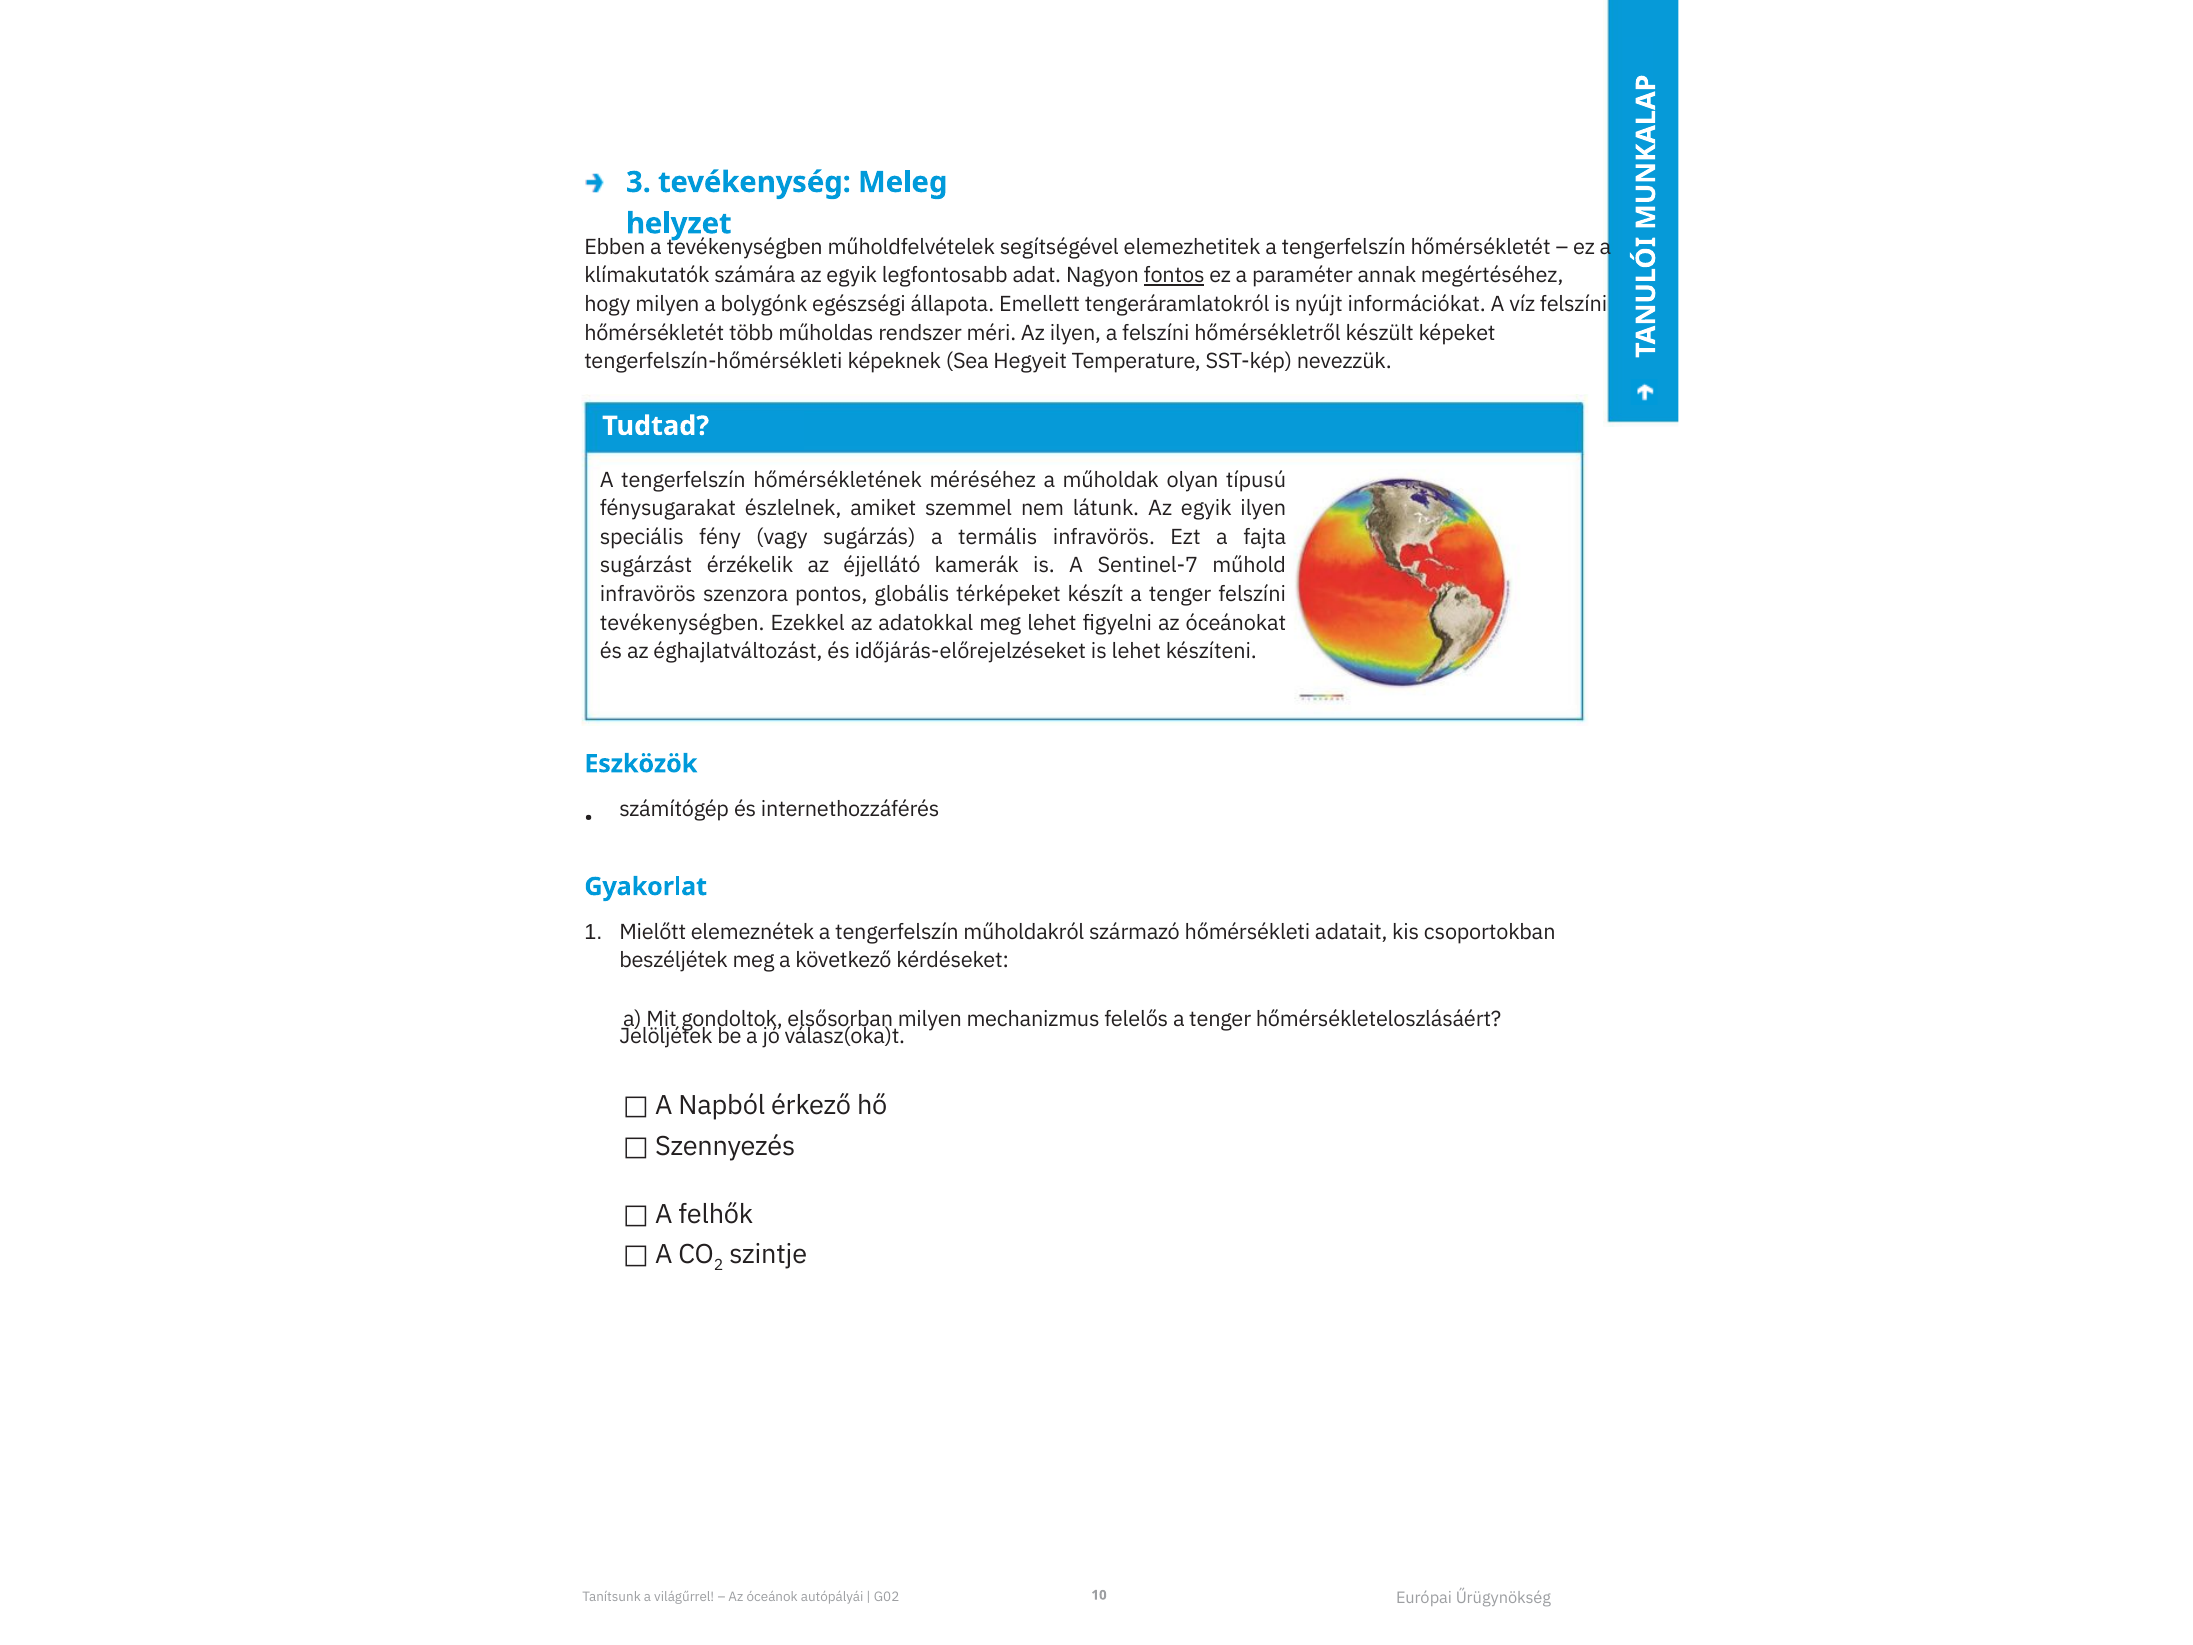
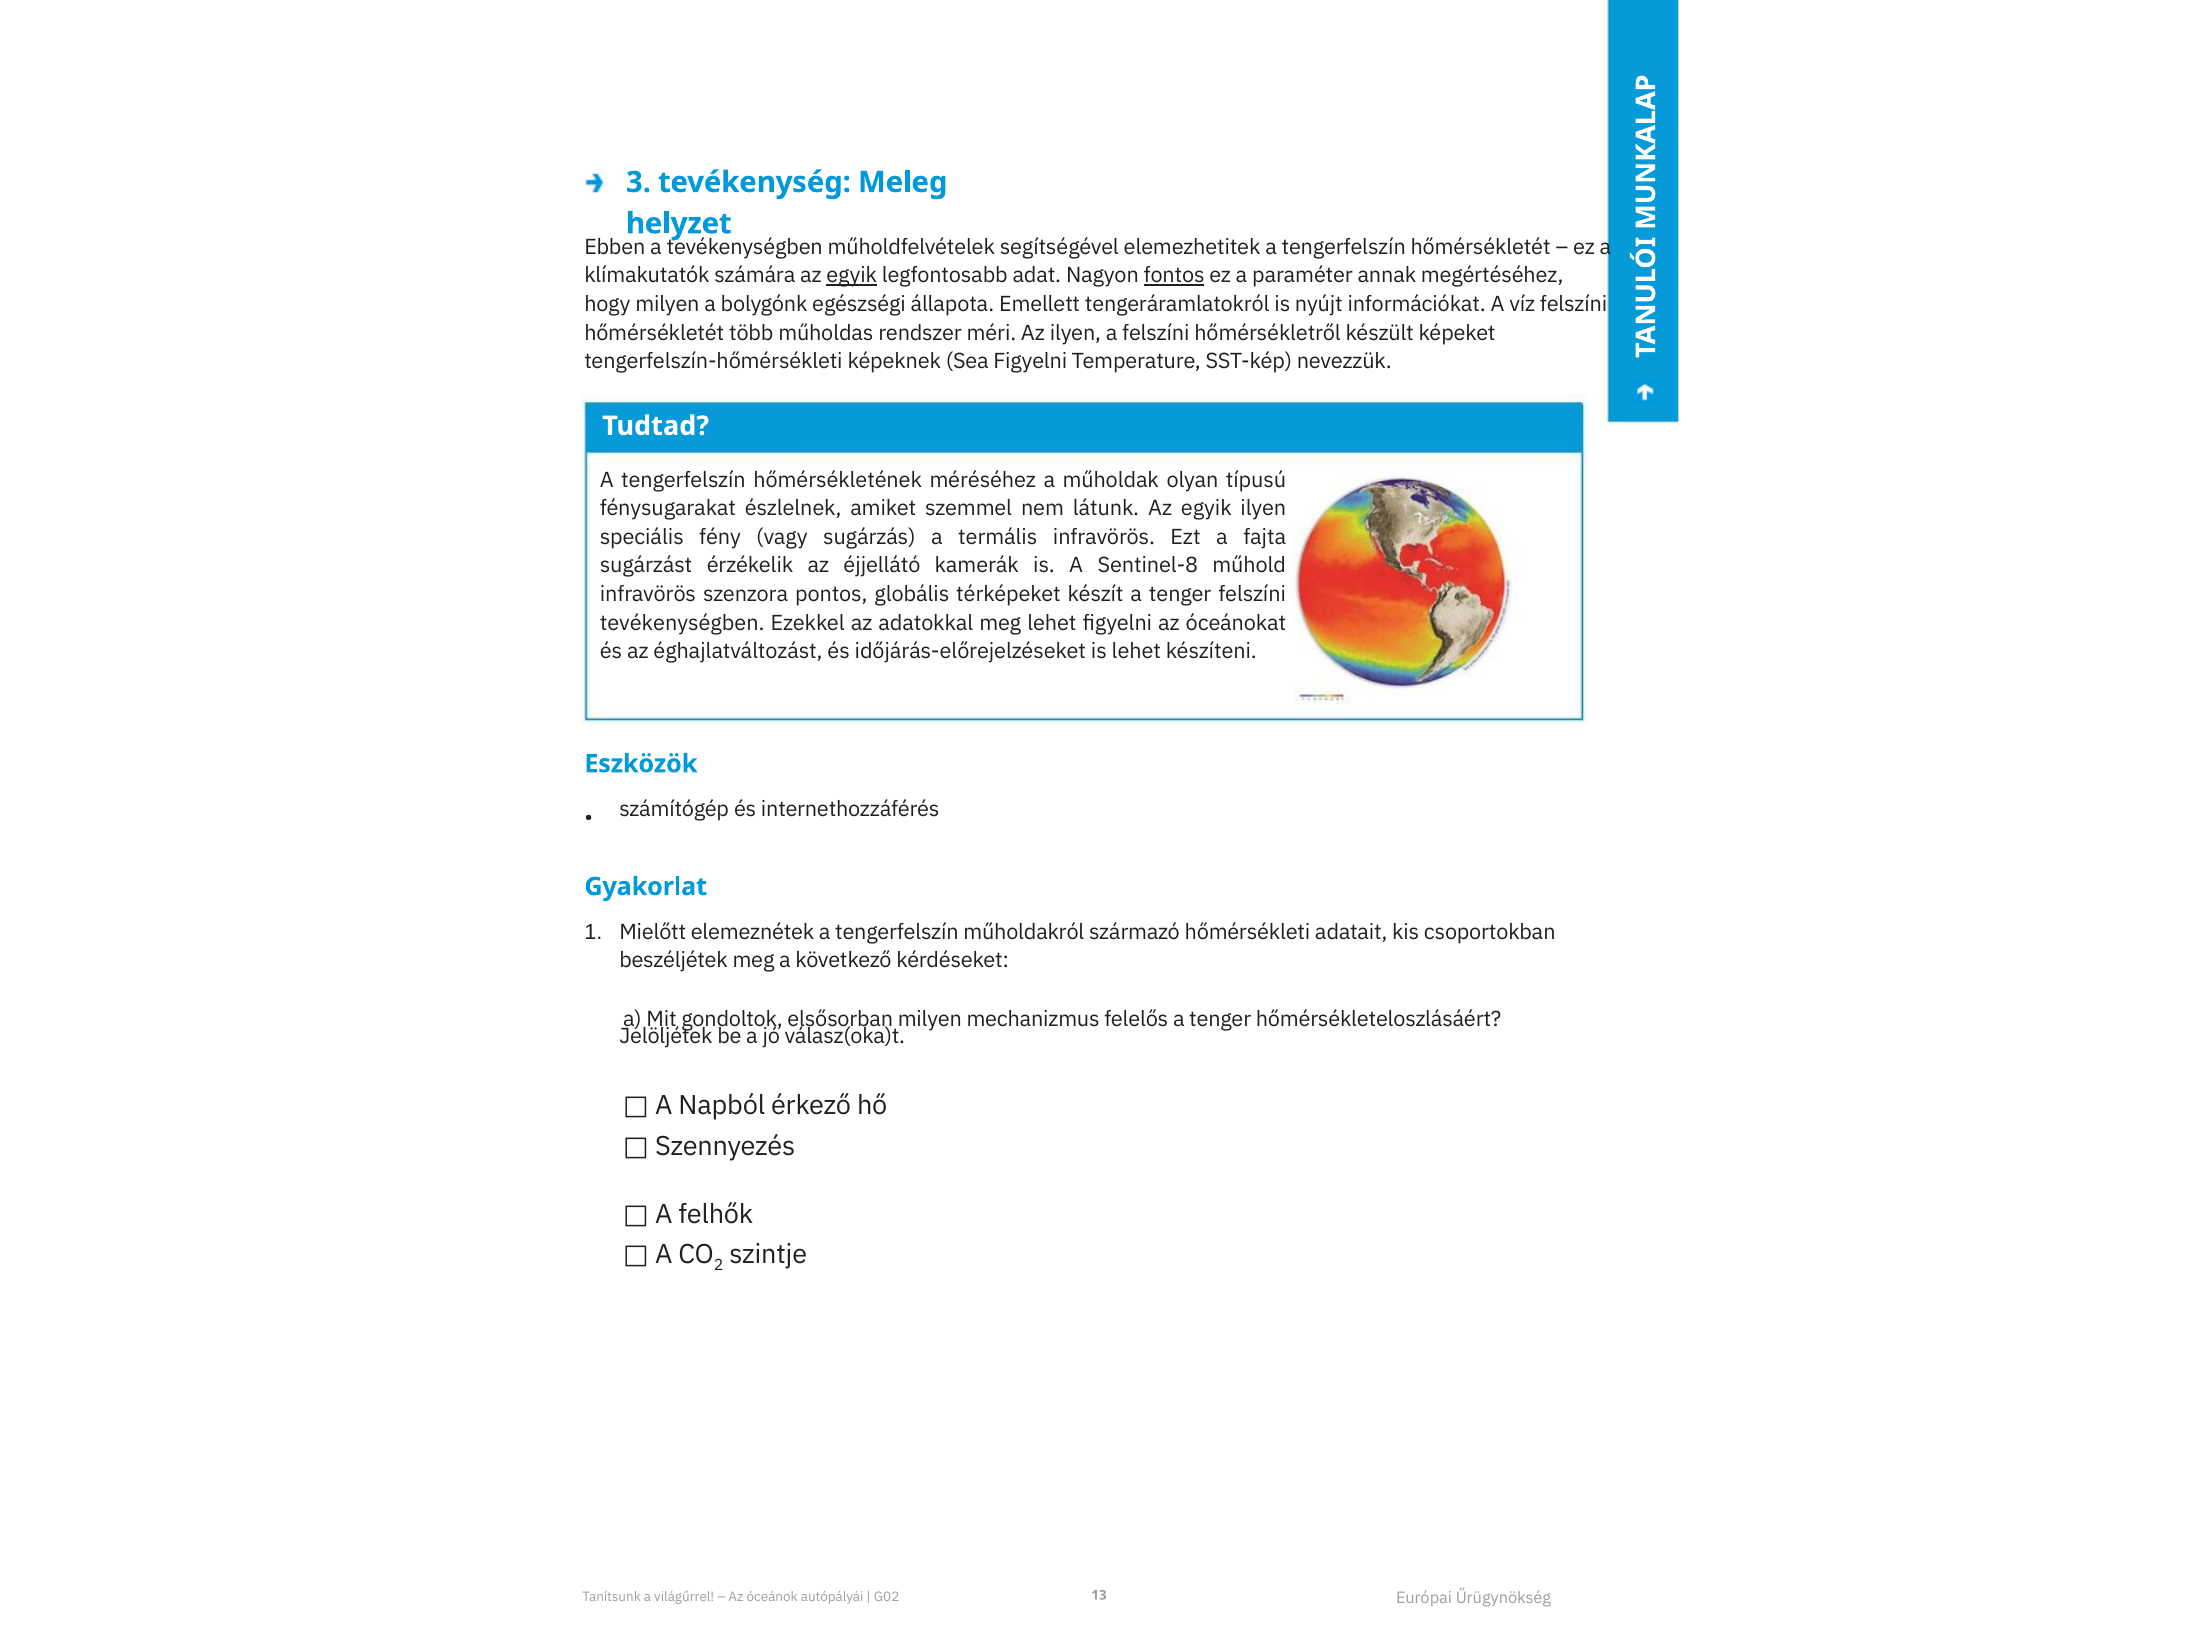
egyik at (852, 276) underline: none -> present
Sea Hegyeit: Hegyeit -> Figyelni
Sentinel-7: Sentinel-7 -> Sentinel-8
10: 10 -> 13
